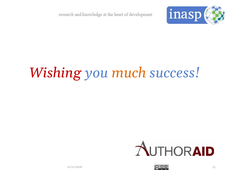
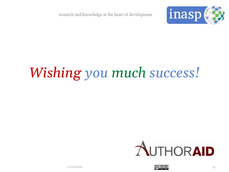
much colour: orange -> green
